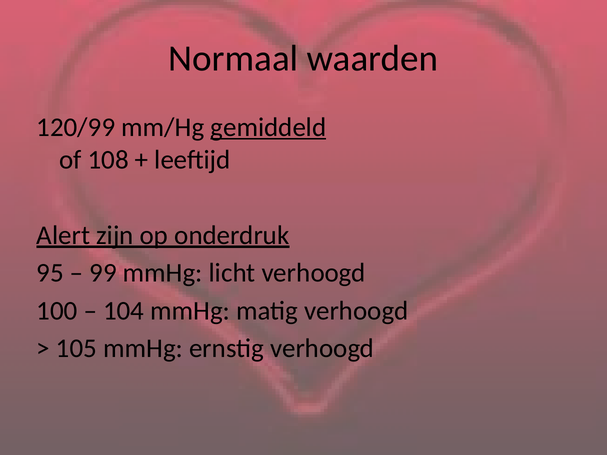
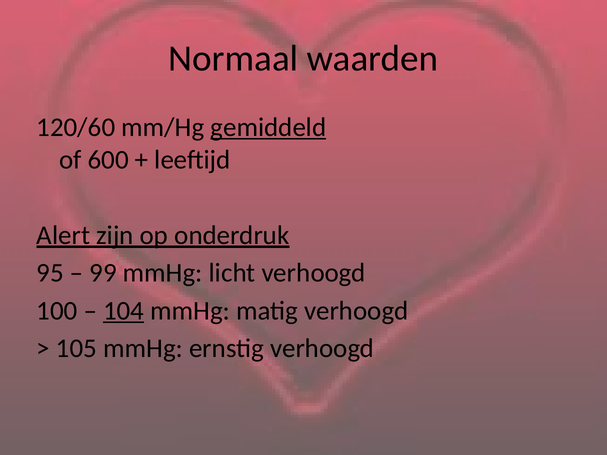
120/99: 120/99 -> 120/60
108: 108 -> 600
104 underline: none -> present
